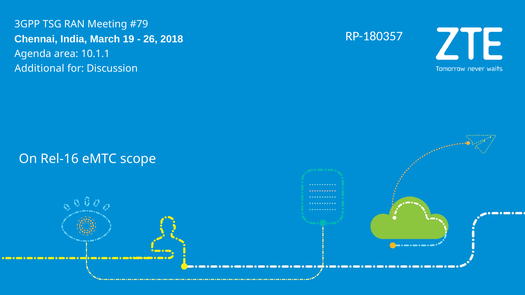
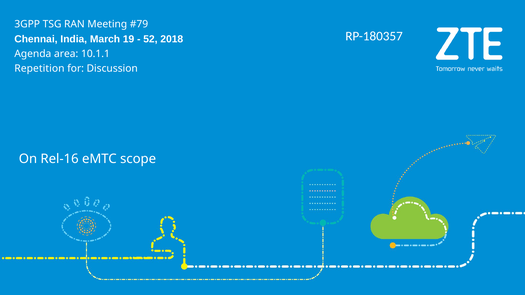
26: 26 -> 52
Additional: Additional -> Repetition
